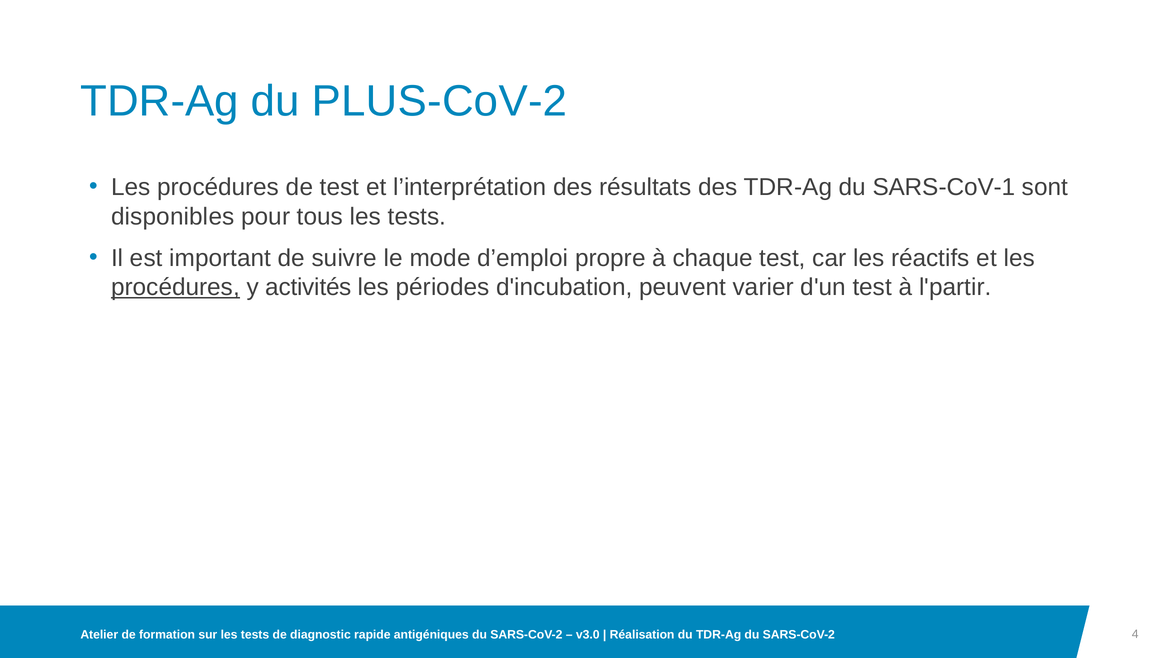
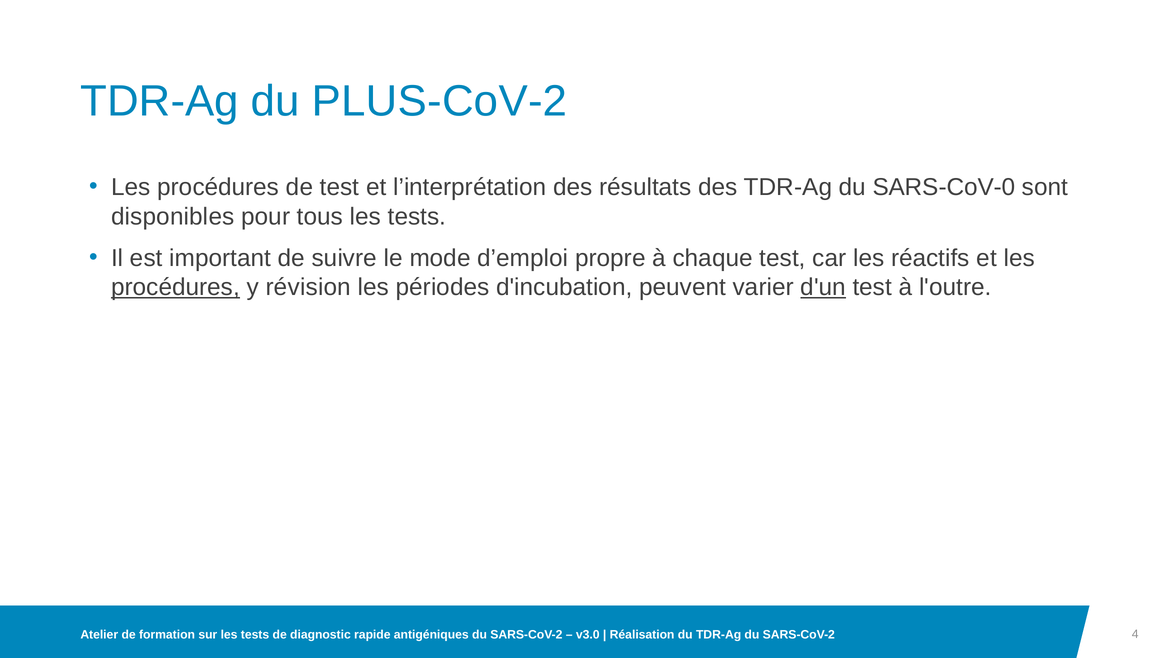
SARS-CoV-1: SARS-CoV-1 -> SARS-CoV-0
activités: activités -> révision
d'un underline: none -> present
l'partir: l'partir -> l'outre
